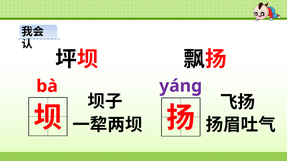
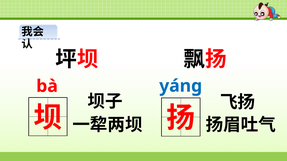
yáng colour: purple -> blue
